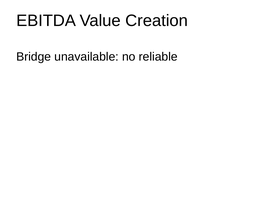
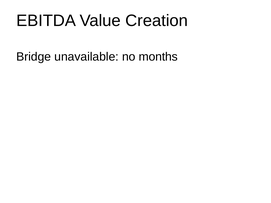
reliable: reliable -> months
